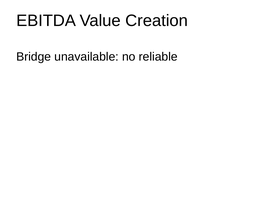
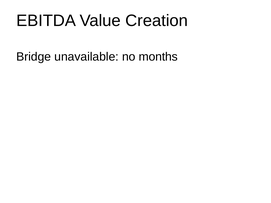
reliable: reliable -> months
